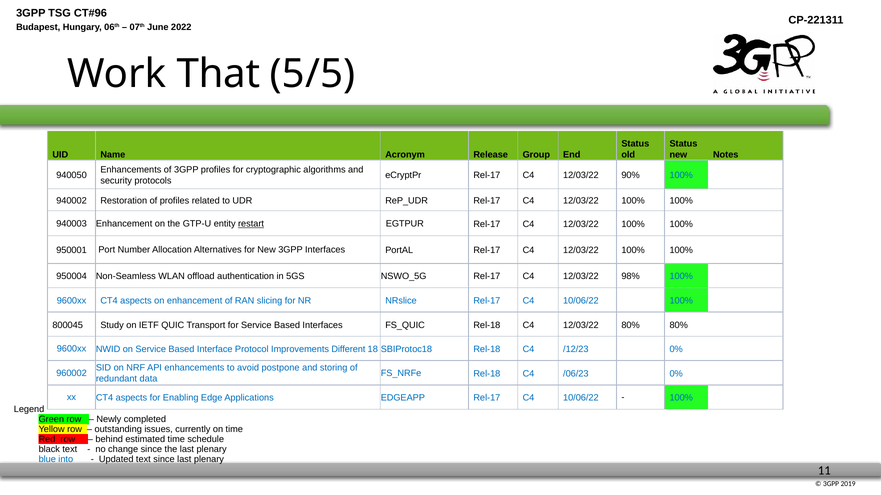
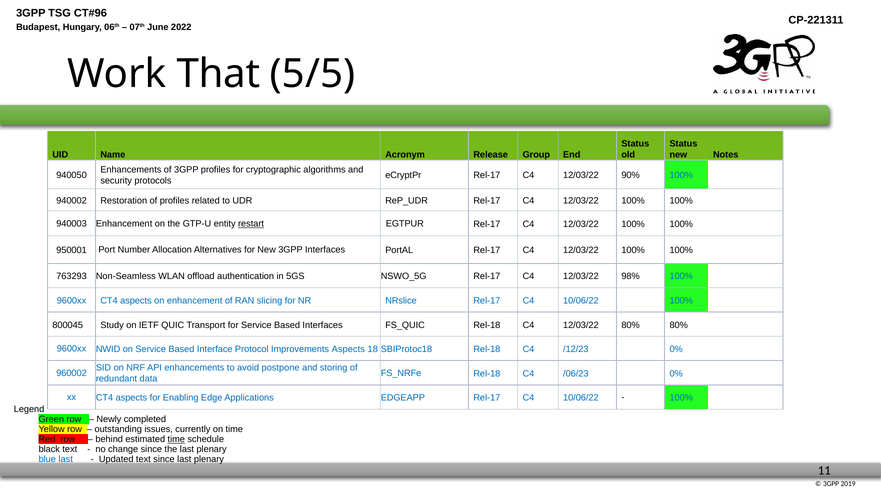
950004: 950004 -> 763293
Improvements Different: Different -> Aspects
time at (176, 440) underline: none -> present
blue into: into -> last
